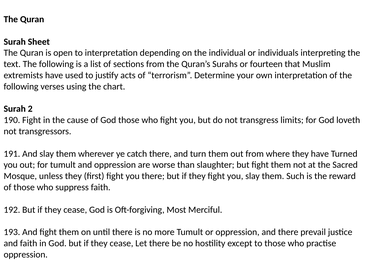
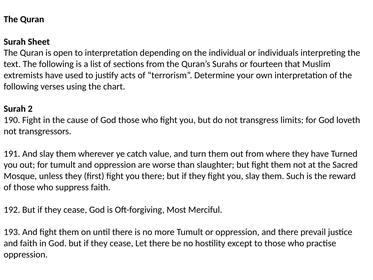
catch there: there -> value
